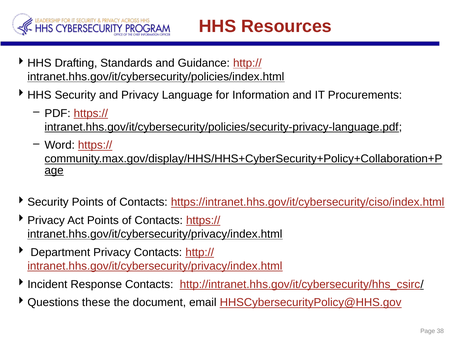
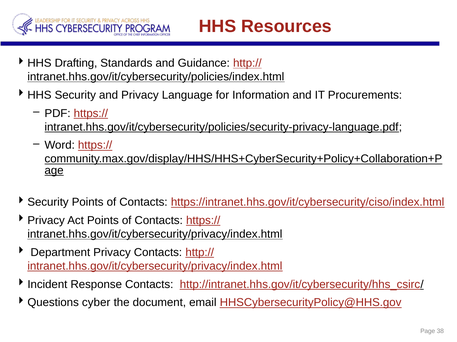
these: these -> cyber
